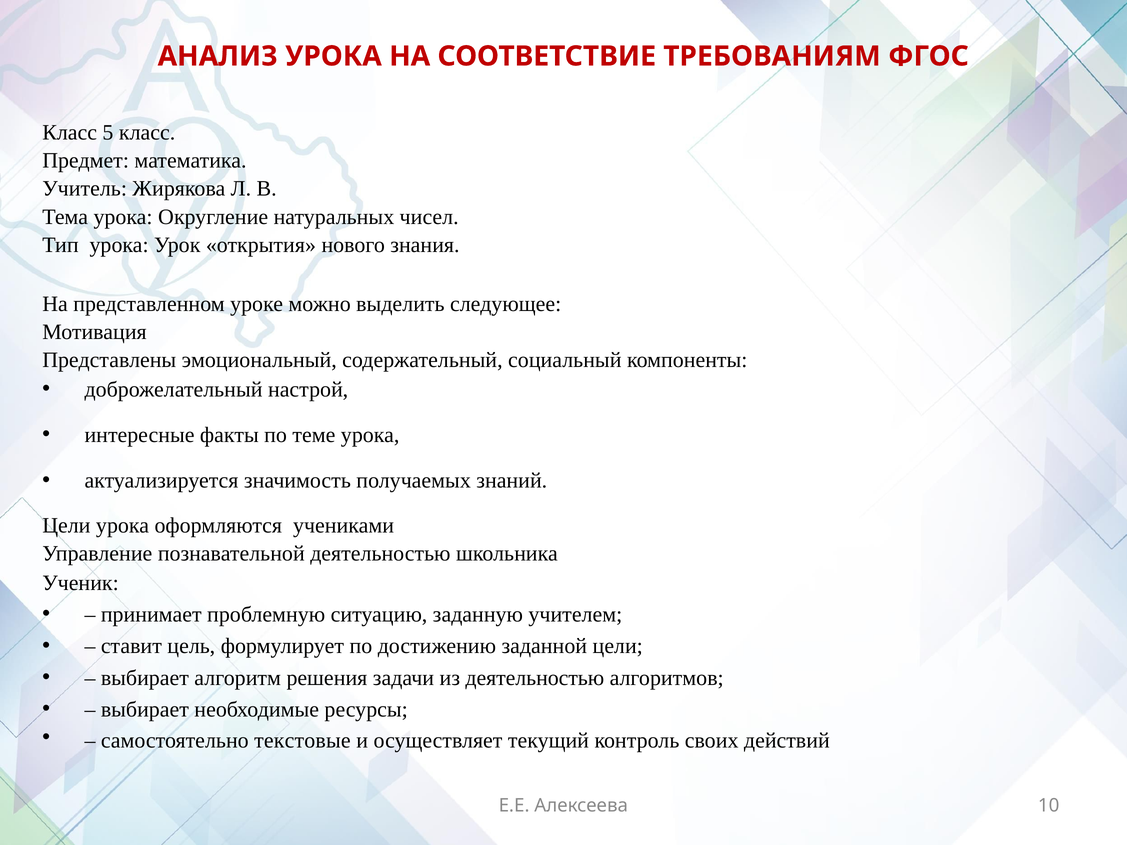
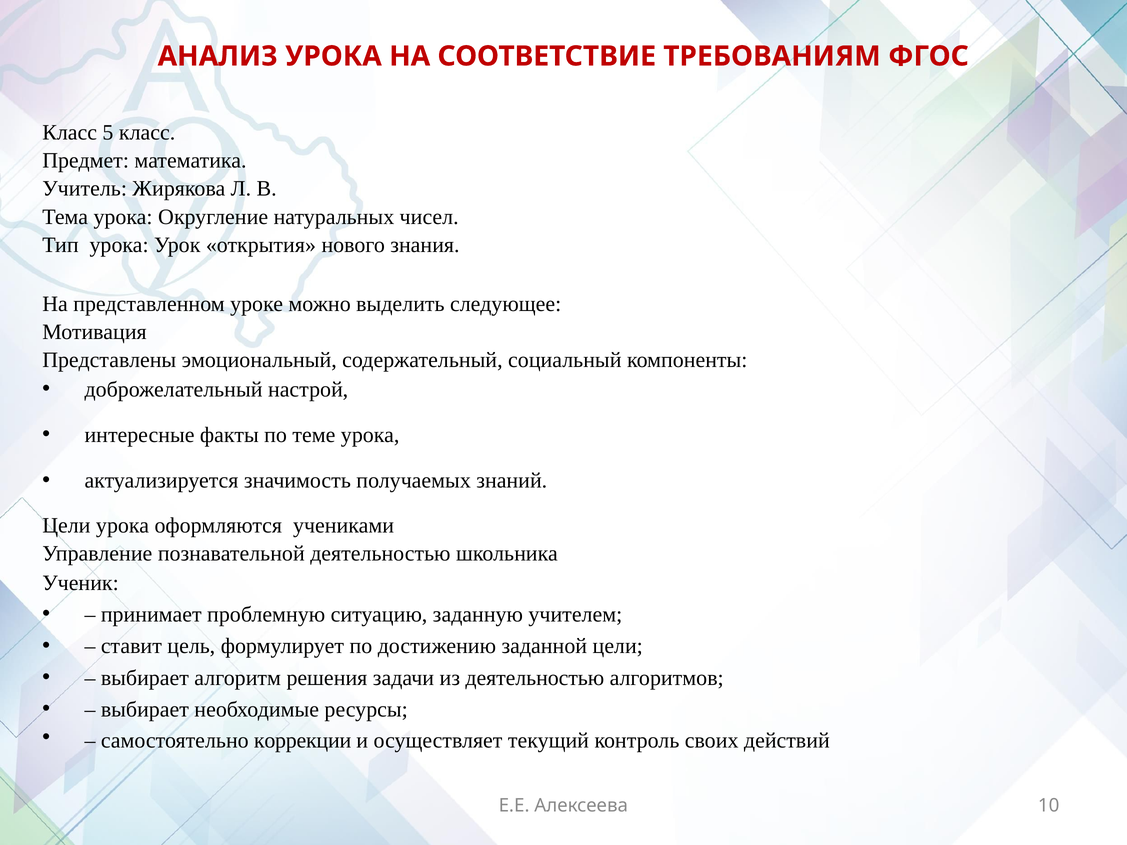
текстовые: текстовые -> коррекции
